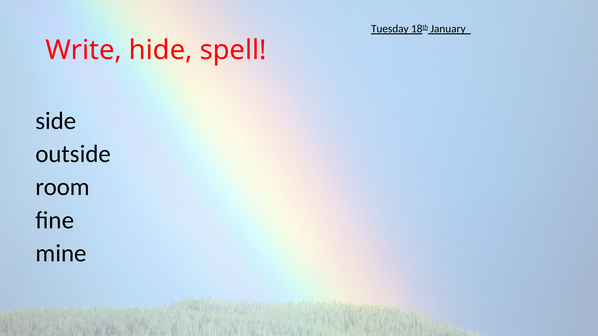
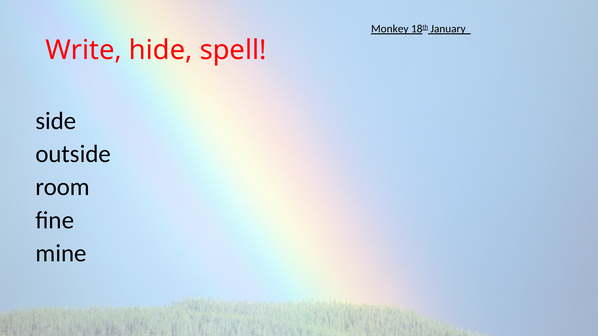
Tuesday: Tuesday -> Monkey
